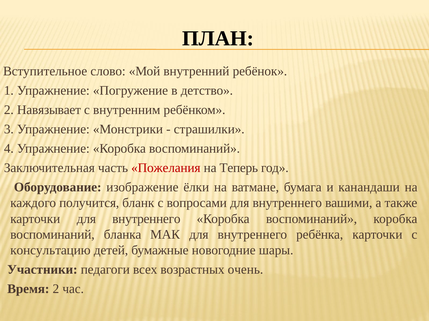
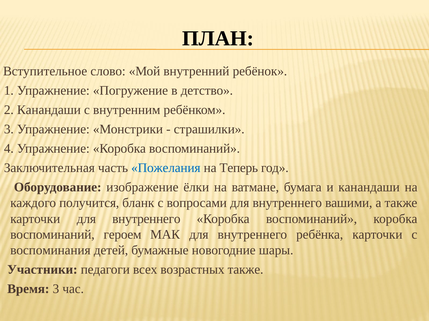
2 Навязывает: Навязывает -> Канандаши
Пожелания colour: red -> blue
бланка: бланка -> героем
консультацию: консультацию -> воспоминания
возрастных очень: очень -> также
Время 2: 2 -> 3
